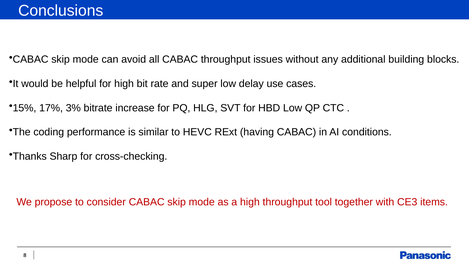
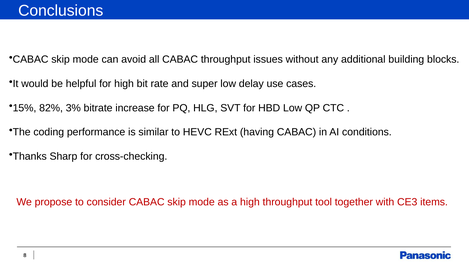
17%: 17% -> 82%
